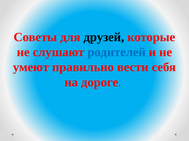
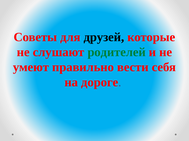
родителей colour: blue -> green
